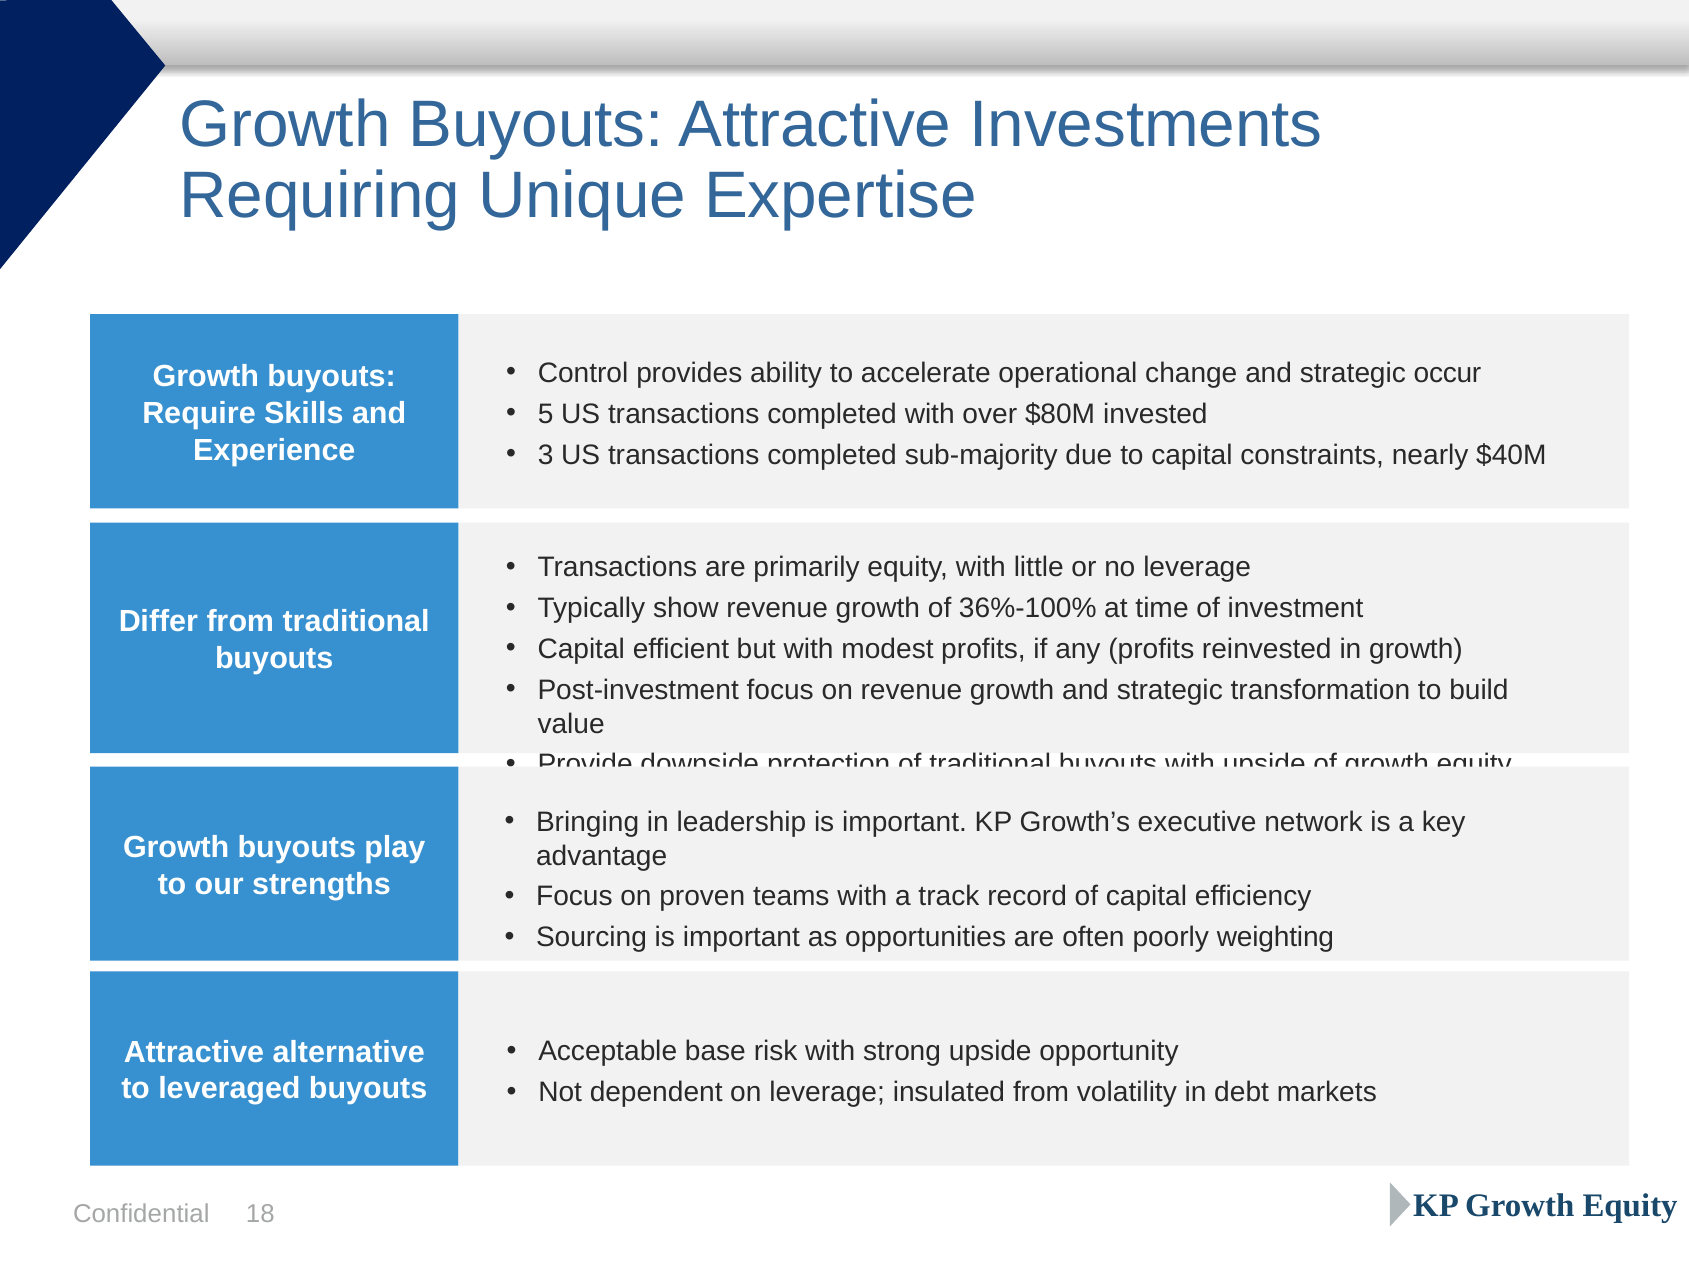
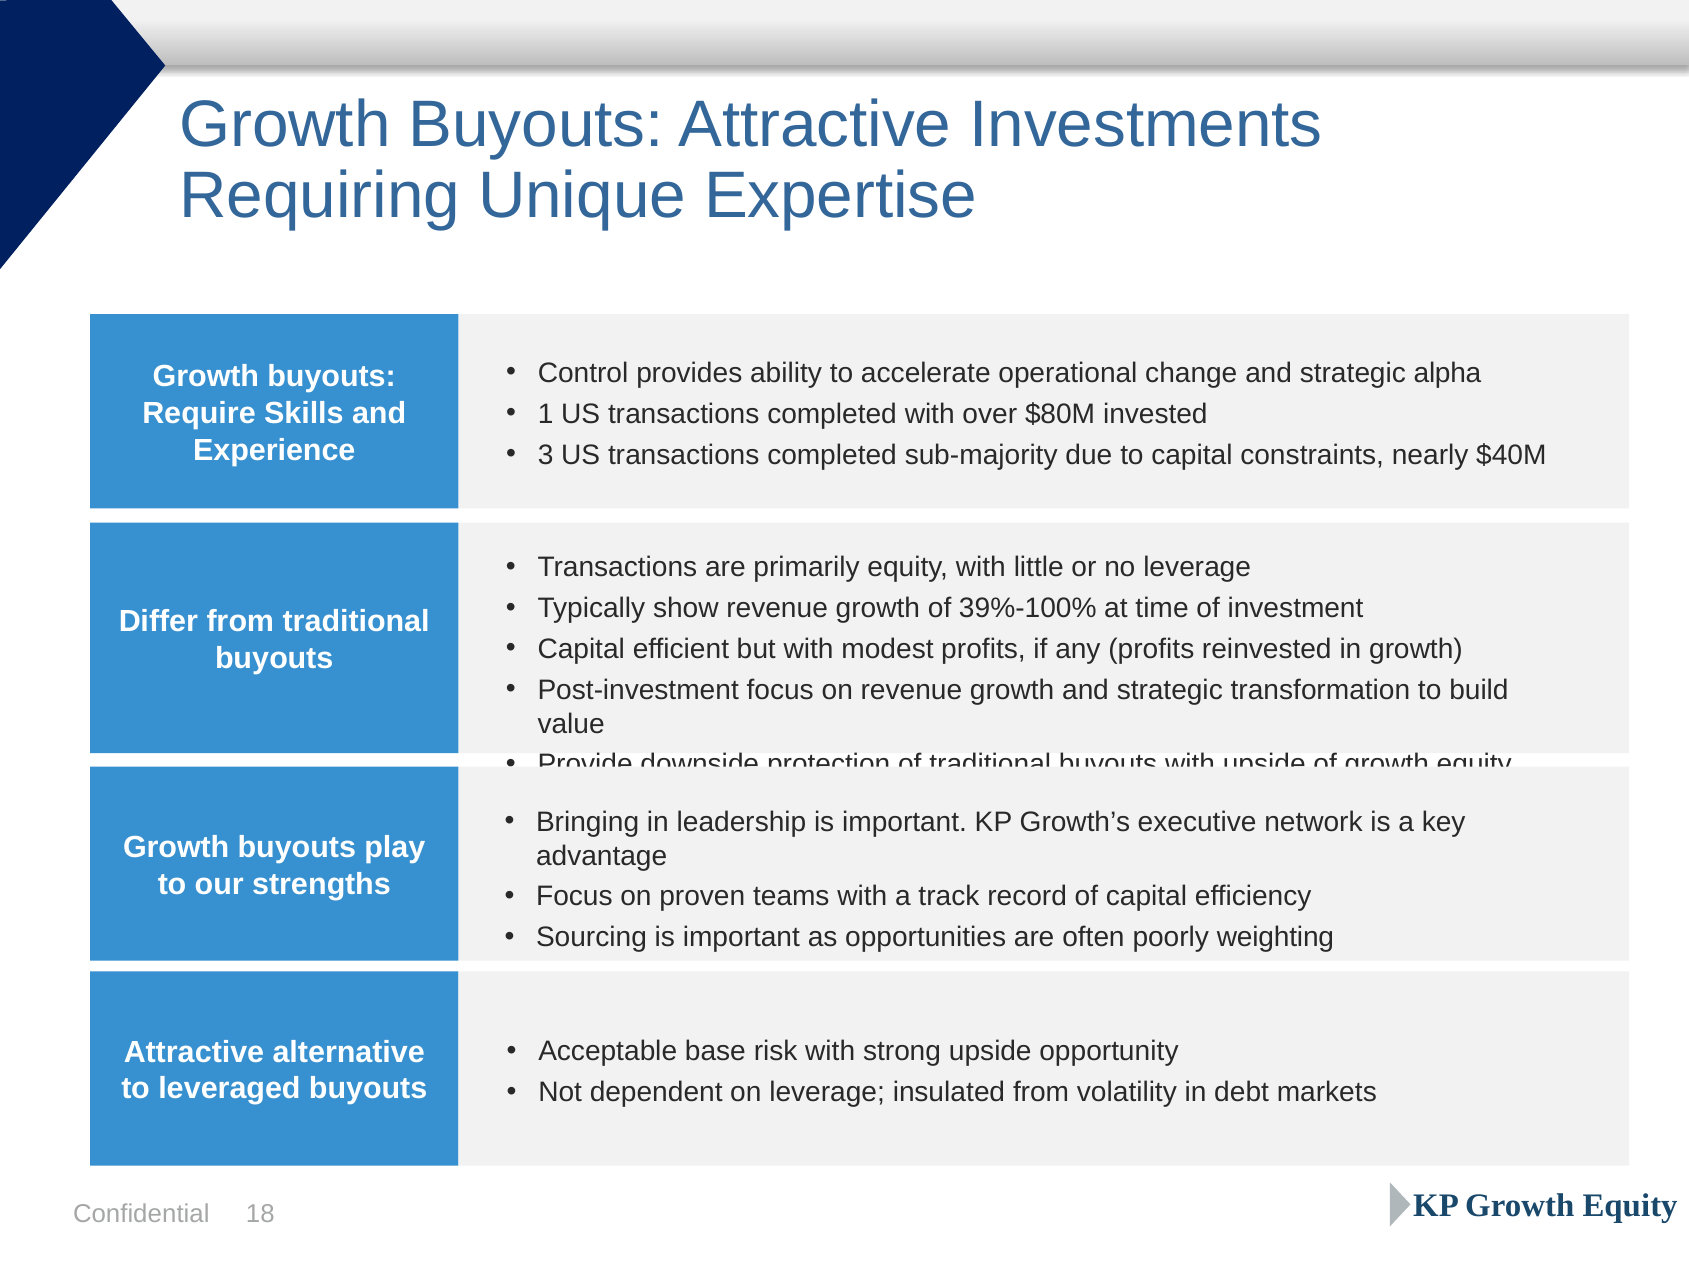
occur: occur -> alpha
5: 5 -> 1
36%-100%: 36%-100% -> 39%-100%
